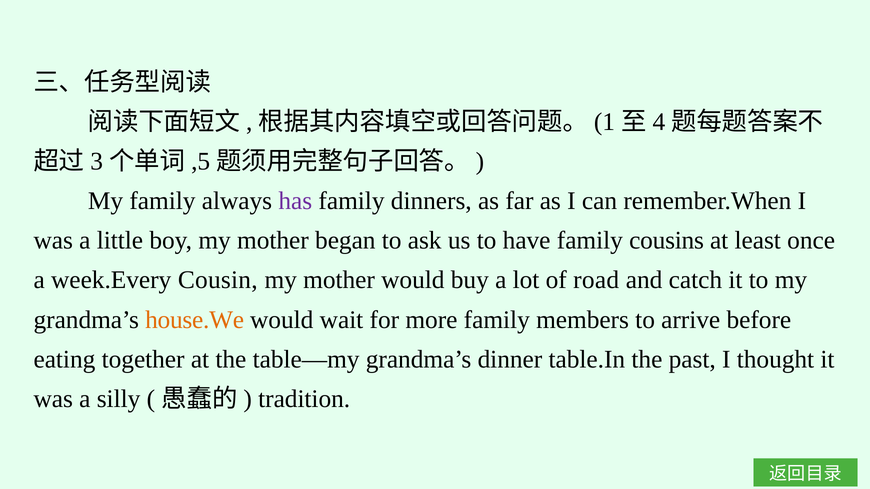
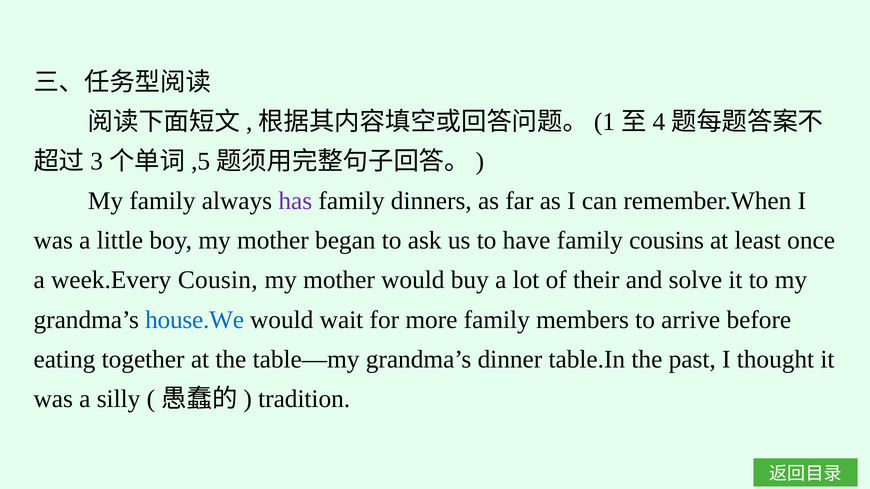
road: road -> their
catch: catch -> solve
house.We colour: orange -> blue
